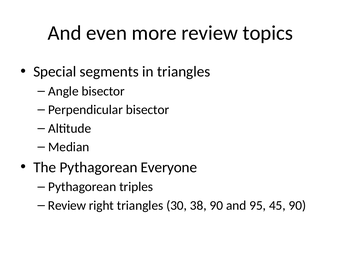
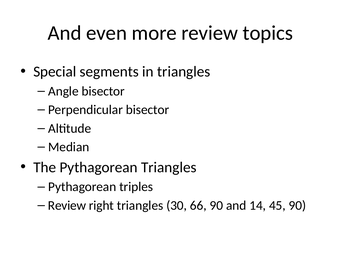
Pythagorean Everyone: Everyone -> Triangles
38: 38 -> 66
95: 95 -> 14
